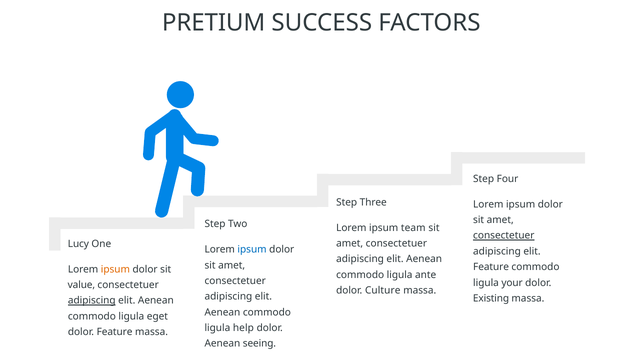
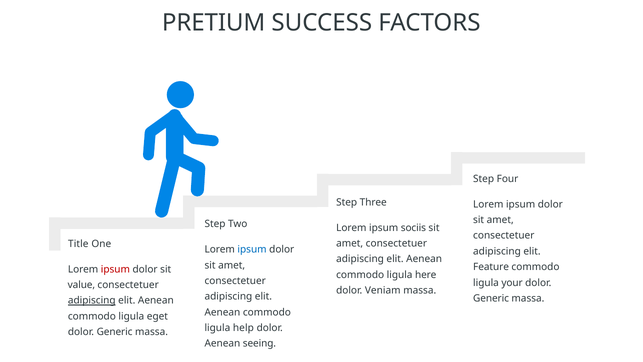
team: team -> sociis
consectetuer at (504, 235) underline: present -> none
Lucy: Lucy -> Title
ipsum at (115, 269) colour: orange -> red
ante: ante -> here
Culture: Culture -> Veniam
Existing at (491, 298): Existing -> Generic
Feature at (115, 332): Feature -> Generic
